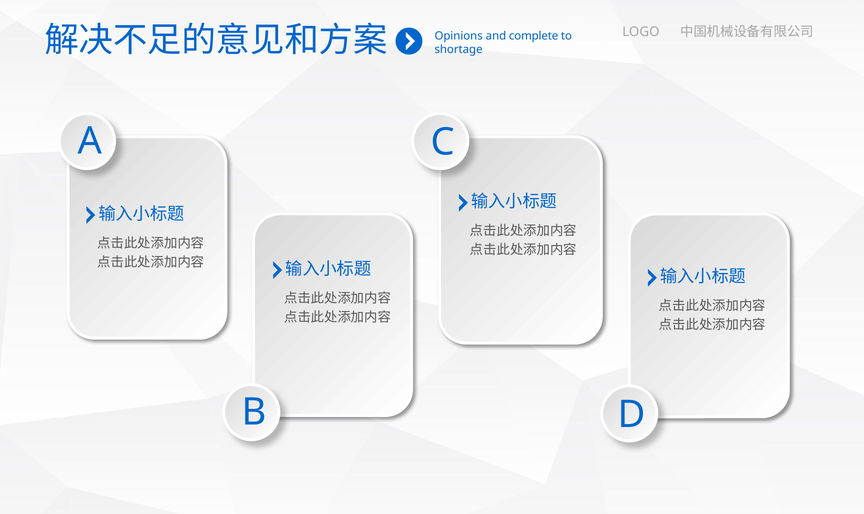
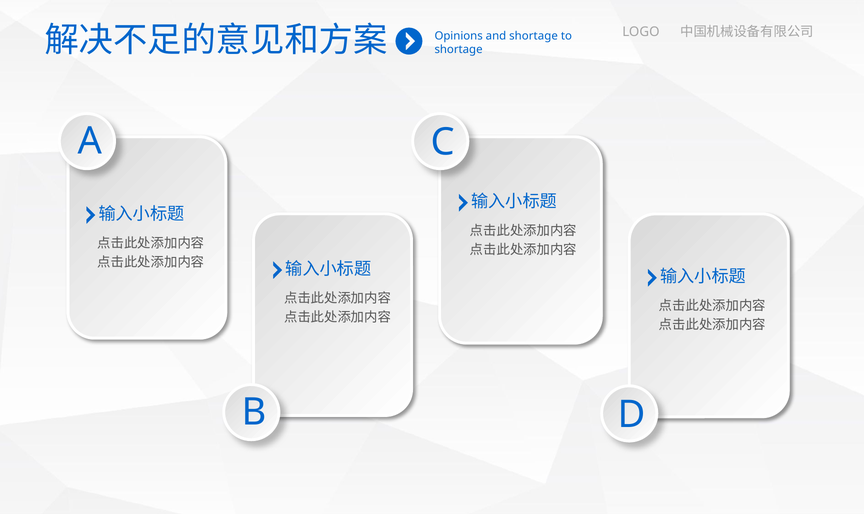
and complete: complete -> shortage
